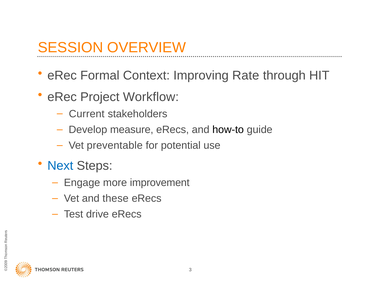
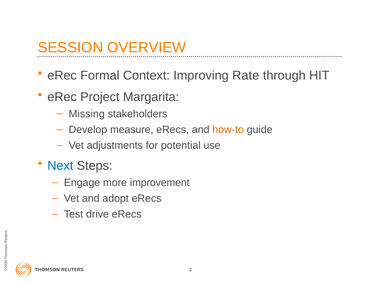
Workflow: Workflow -> Margarita
Current: Current -> Missing
how-to colour: black -> orange
preventable: preventable -> adjustments
these: these -> adopt
